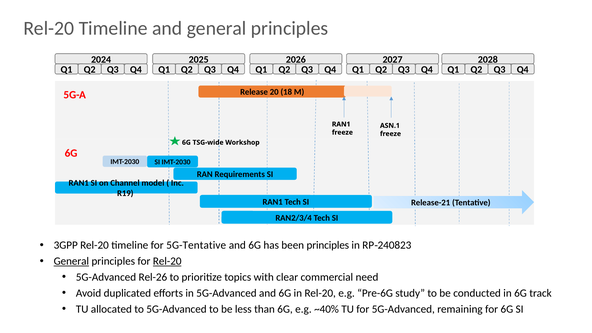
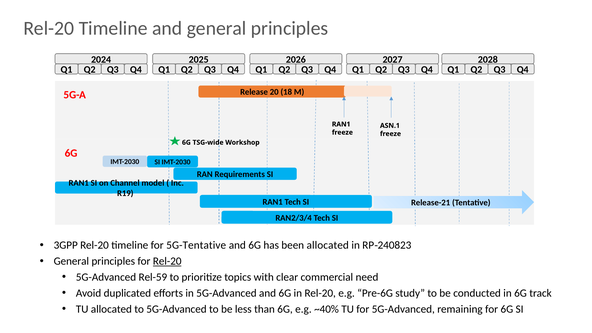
been principles: principles -> allocated
General at (71, 261) underline: present -> none
Rel-26: Rel-26 -> Rel-59
